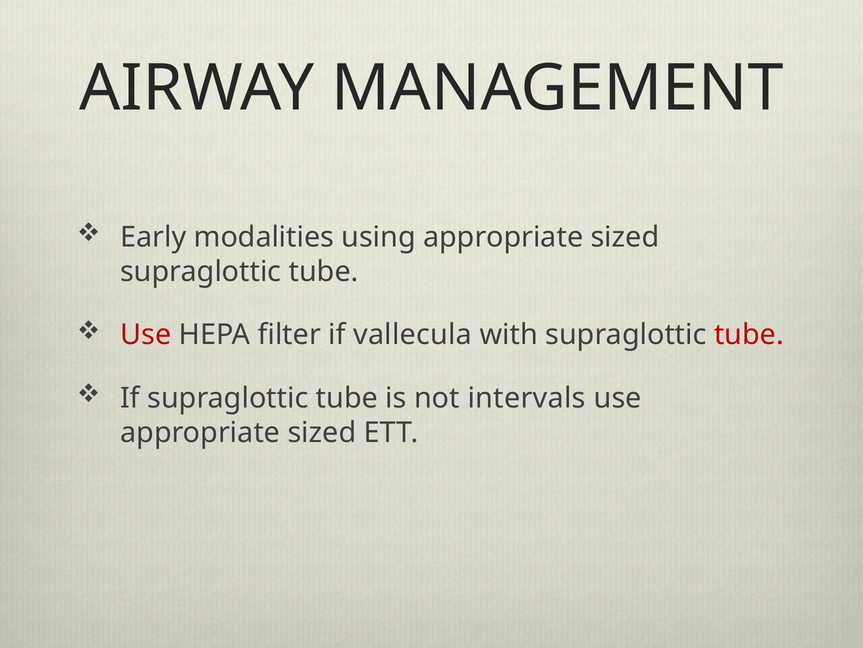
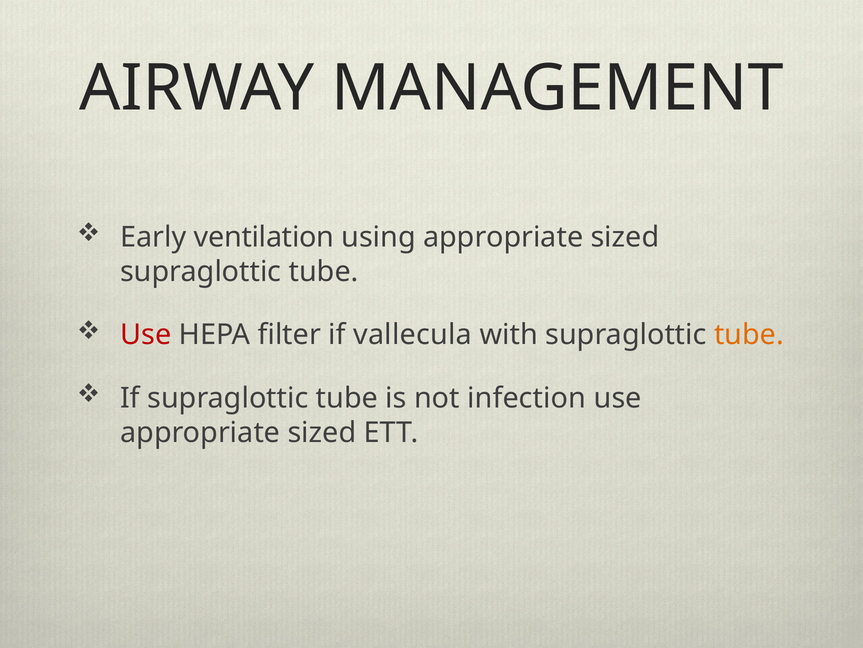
modalities: modalities -> ventilation
tube at (749, 335) colour: red -> orange
intervals: intervals -> infection
